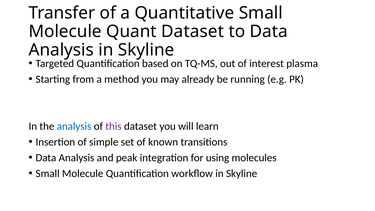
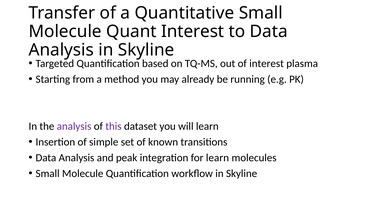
Quant Dataset: Dataset -> Interest
analysis at (74, 126) colour: blue -> purple
for using: using -> learn
